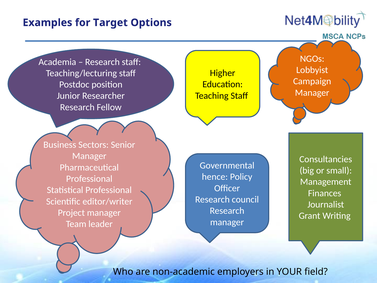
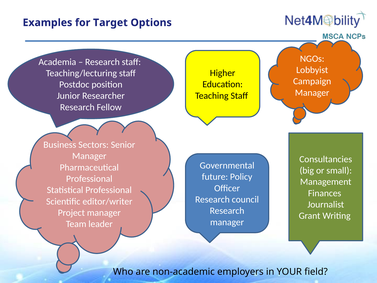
hence: hence -> future
